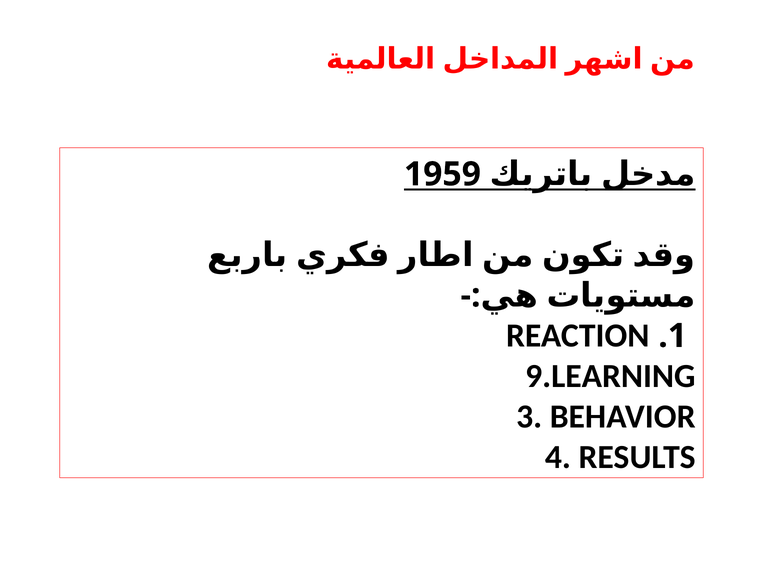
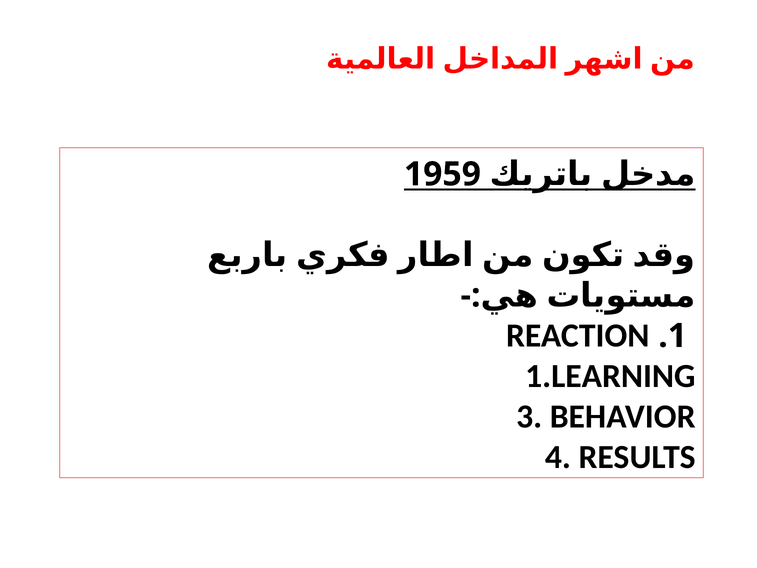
9.LEARNING: 9.LEARNING -> 1.LEARNING
